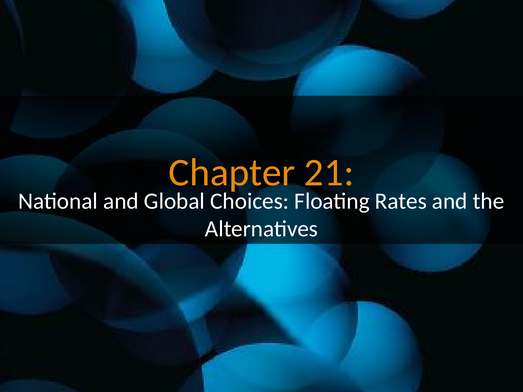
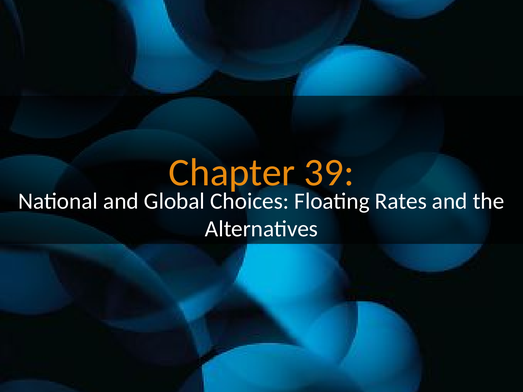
21: 21 -> 39
